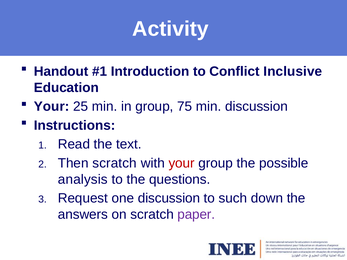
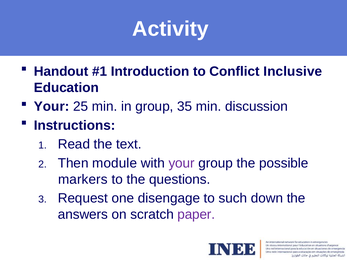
75: 75 -> 35
Then scratch: scratch -> module
your at (182, 163) colour: red -> purple
analysis: analysis -> markers
one discussion: discussion -> disengage
